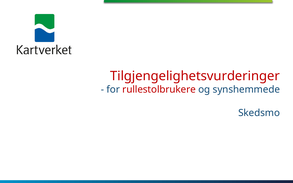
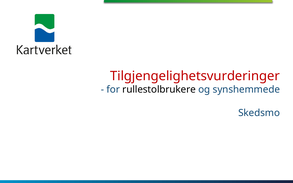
rullestolbrukere colour: red -> black
